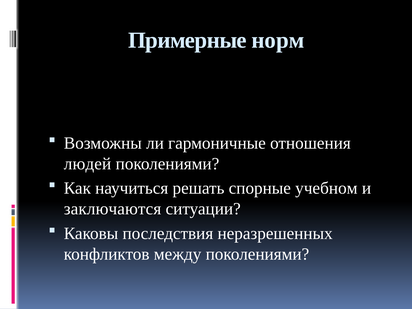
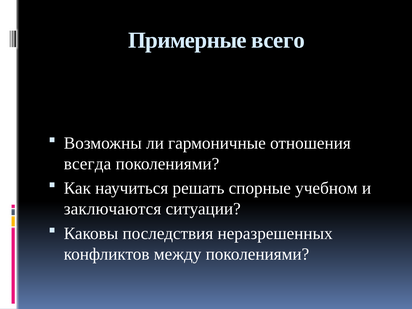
норм: норм -> всего
людей: людей -> всегда
